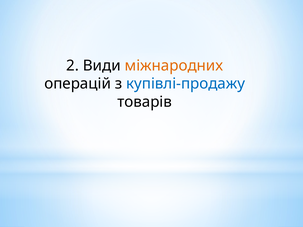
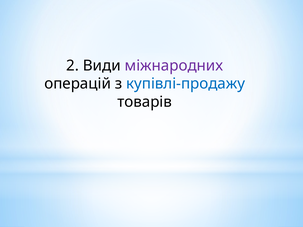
міжнародних colour: orange -> purple
